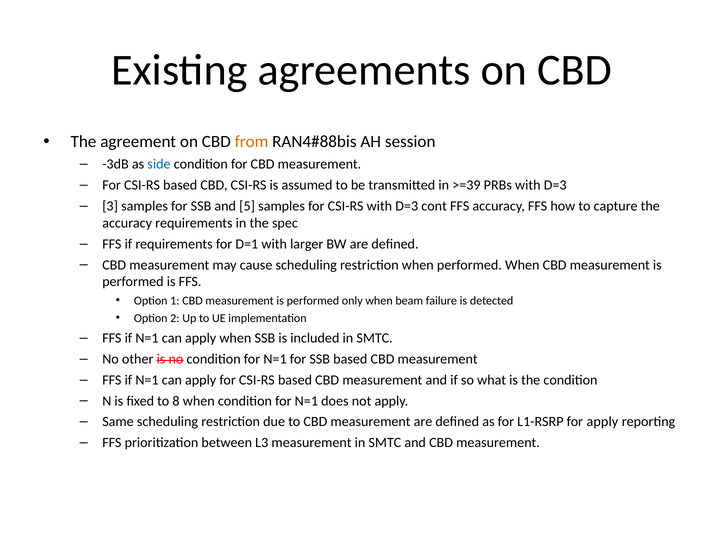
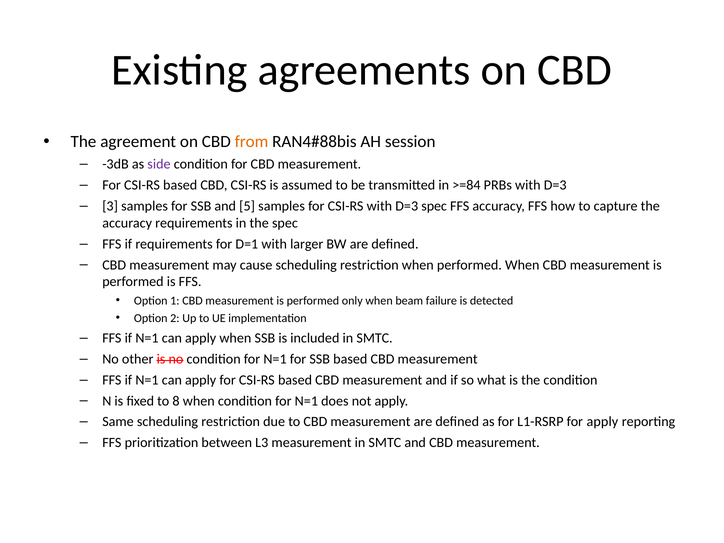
side colour: blue -> purple
>=39: >=39 -> >=84
D=3 cont: cont -> spec
